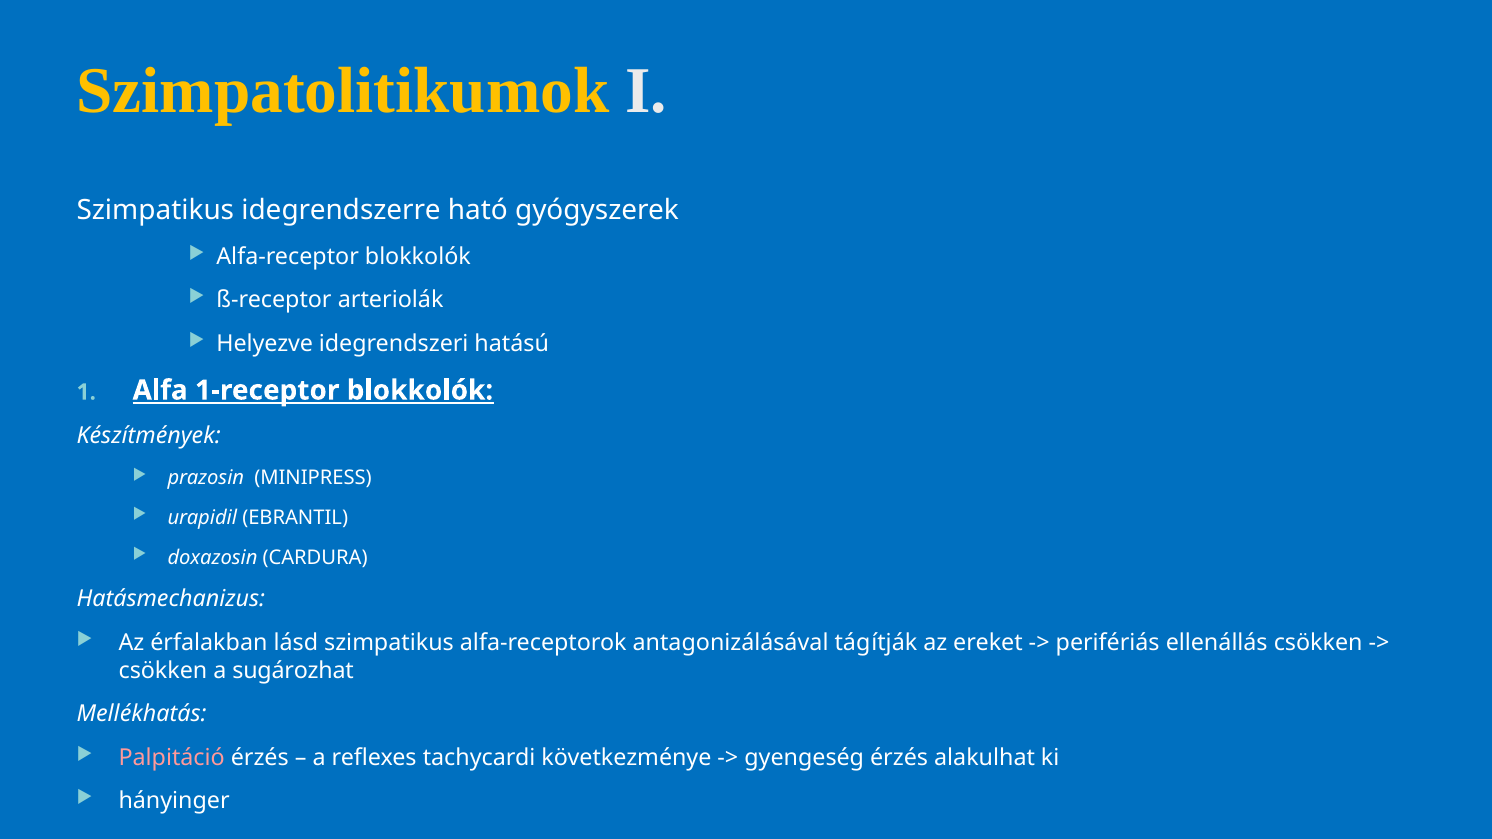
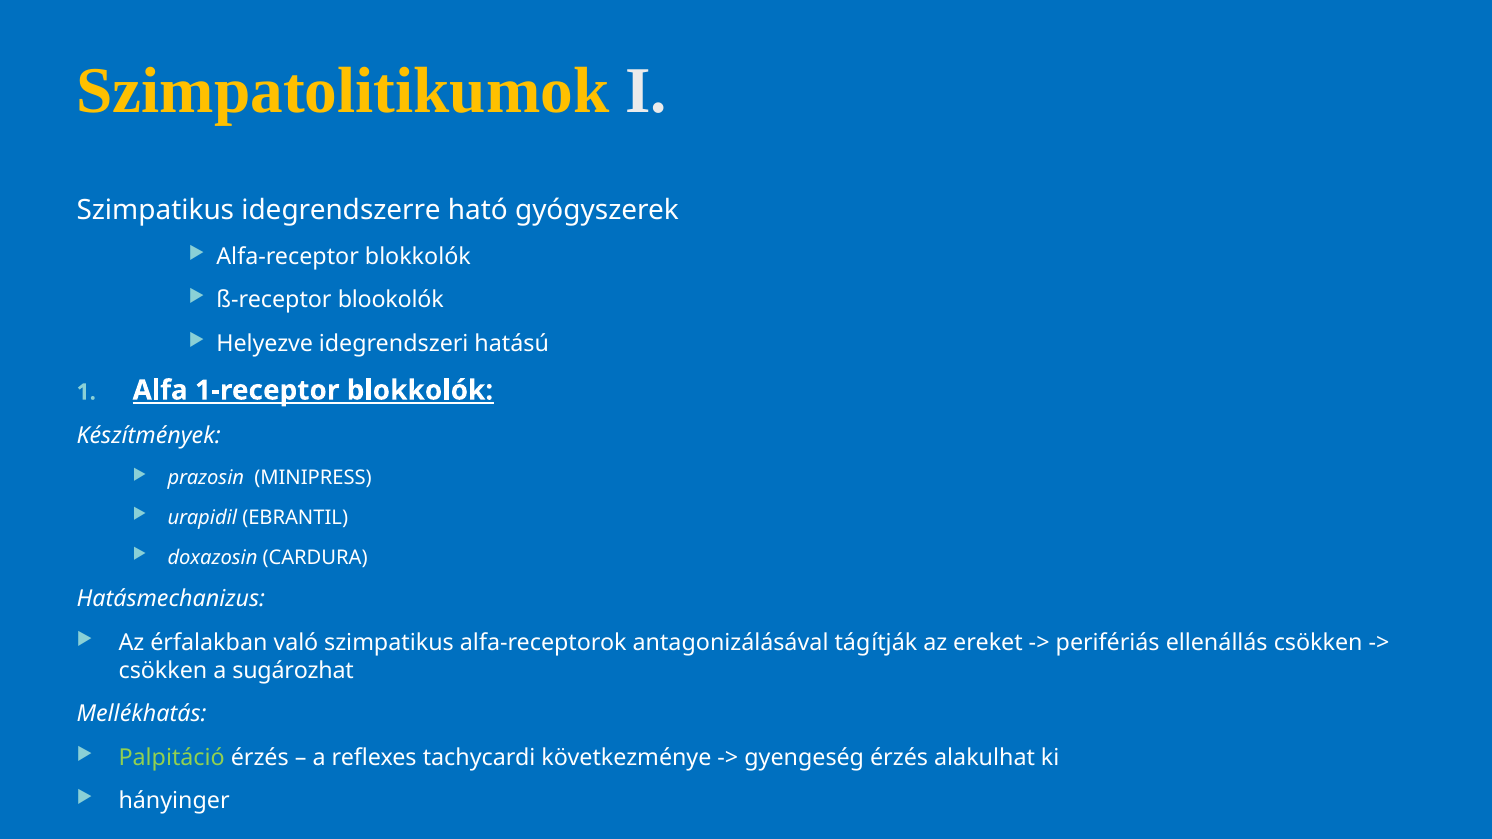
arteriolák: arteriolák -> blookolók
lásd: lásd -> való
Palpitáció colour: pink -> light green
